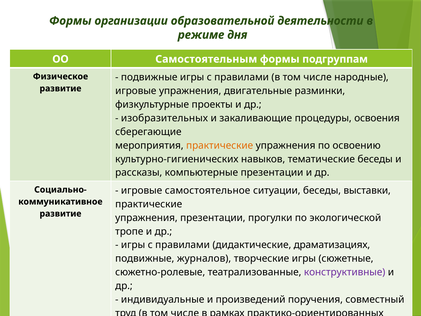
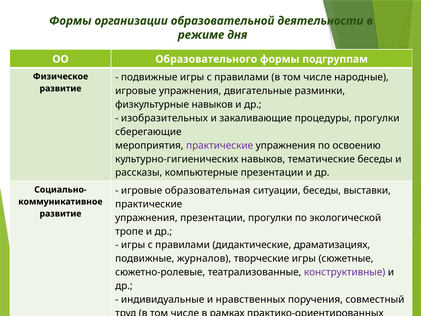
Самостоятельным: Самостоятельным -> Образовательного
физкультурные проекты: проекты -> навыков
процедуры освоения: освоения -> прогулки
практические at (220, 145) colour: orange -> purple
самостоятельное: самостоятельное -> образовательная
произведений: произведений -> нравственных
